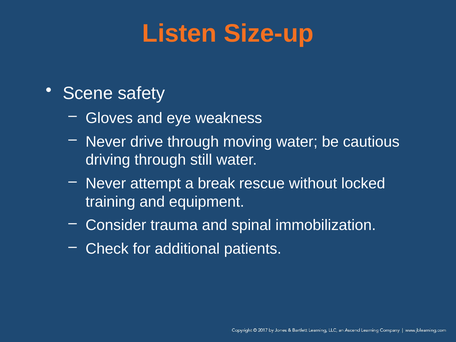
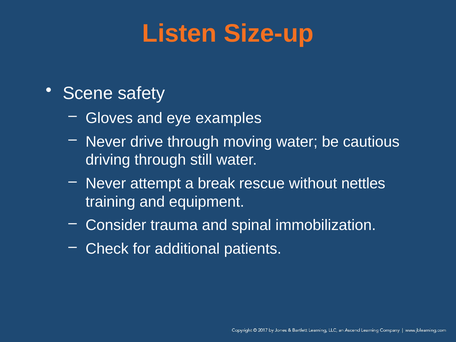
weakness: weakness -> examples
locked: locked -> nettles
